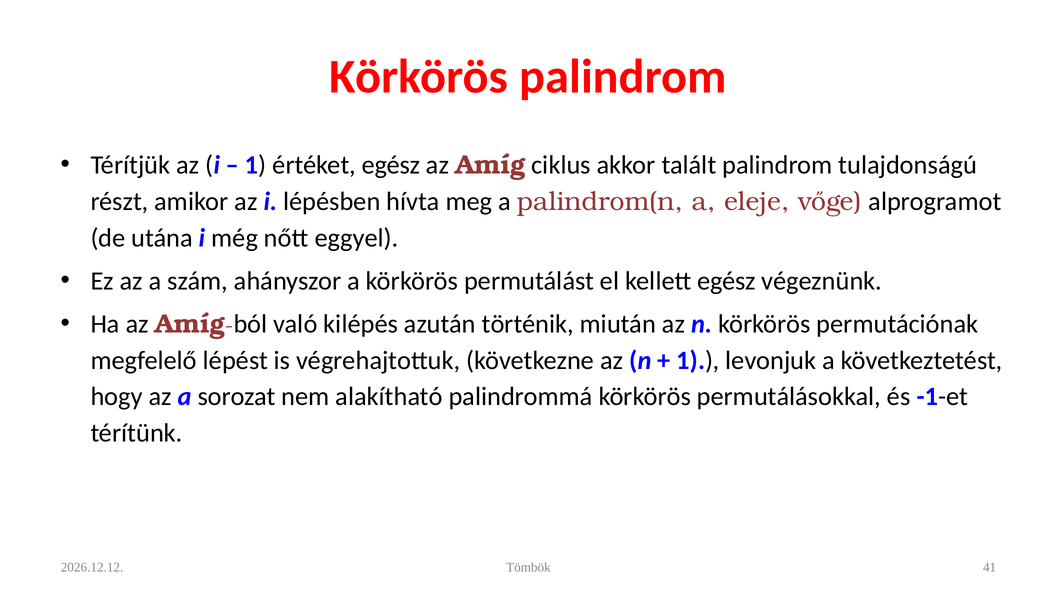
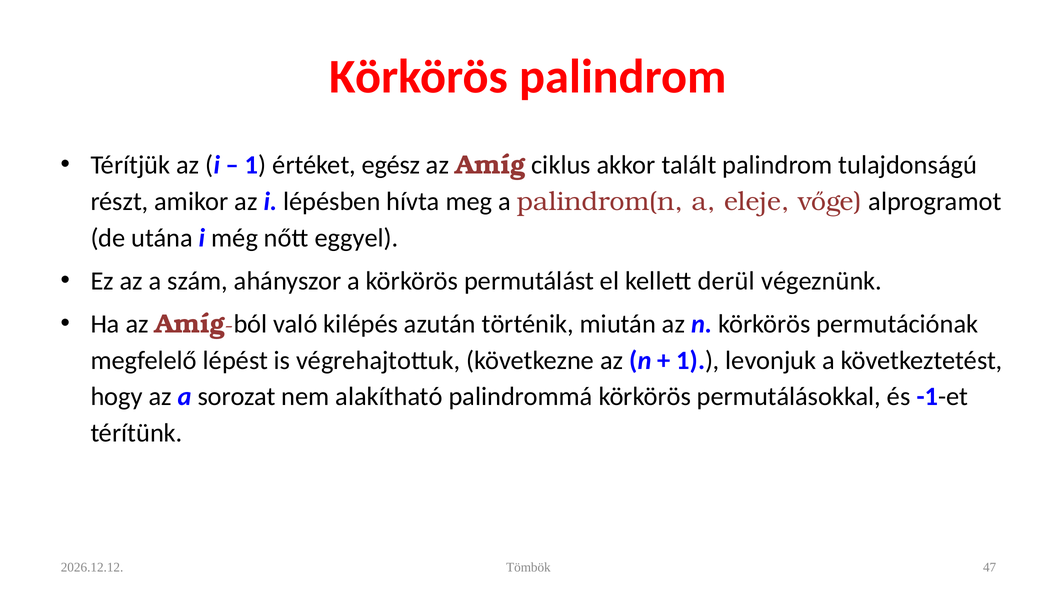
kellett egész: egész -> derül
41: 41 -> 47
